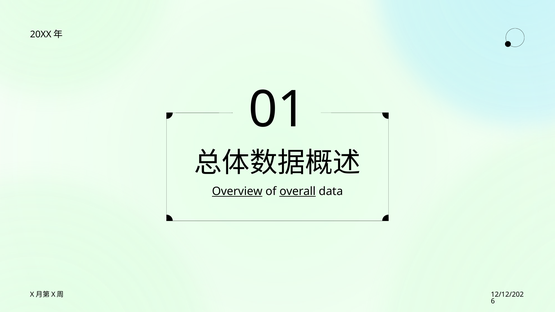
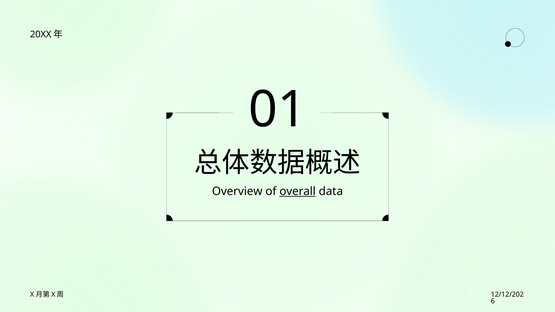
Overview underline: present -> none
